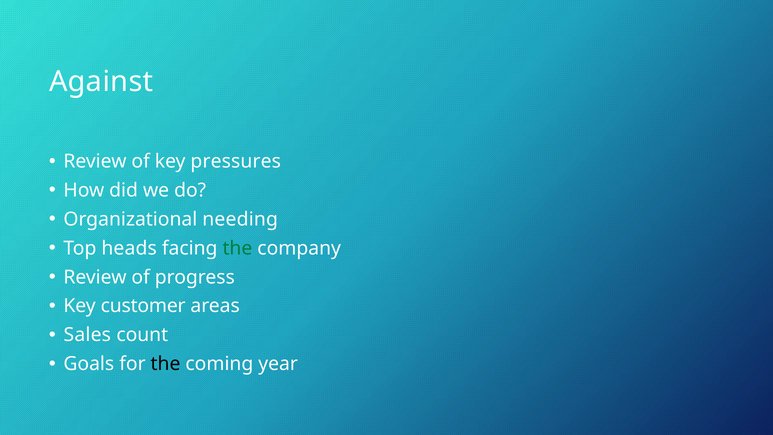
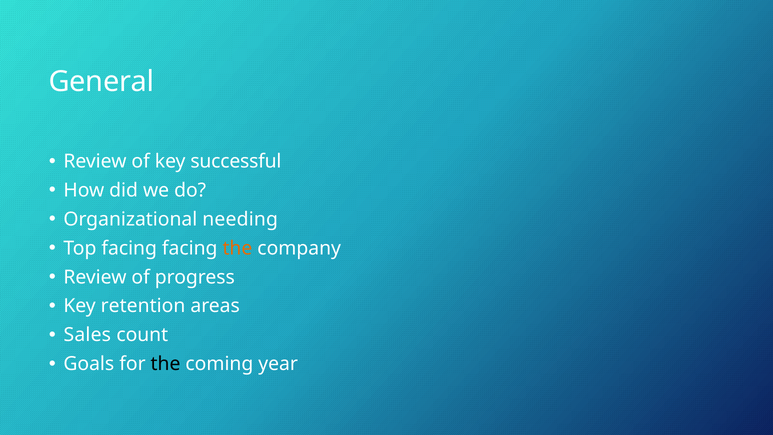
Against: Against -> General
pressures: pressures -> successful
Top heads: heads -> facing
the at (237, 248) colour: green -> orange
customer: customer -> retention
